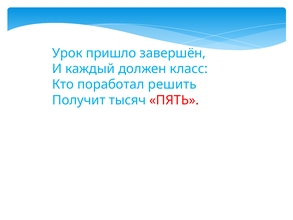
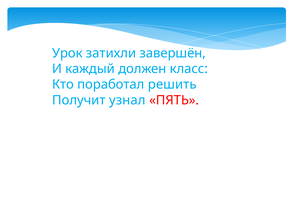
пришло: пришло -> затихли
тысяч: тысяч -> узнал
